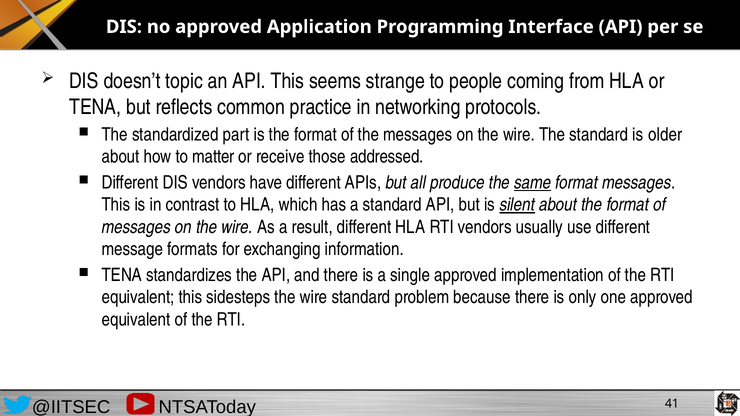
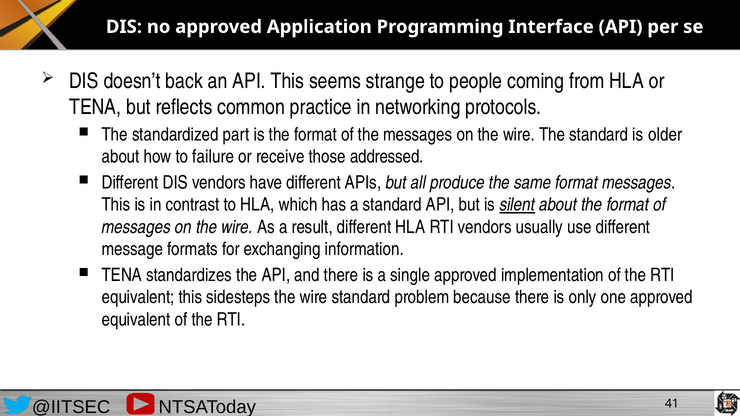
topic: topic -> back
matter: matter -> failure
same underline: present -> none
